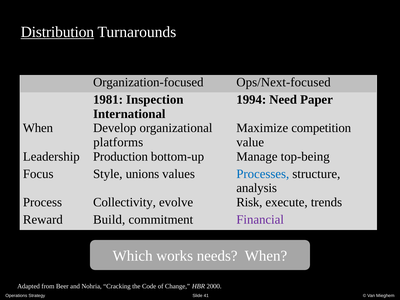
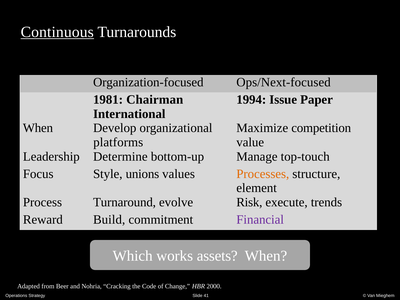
Distribution: Distribution -> Continuous
Inspection: Inspection -> Chairman
Need: Need -> Issue
Production: Production -> Determine
top-being: top-being -> top-touch
Processes colour: blue -> orange
analysis: analysis -> element
Collectivity: Collectivity -> Turnaround
needs: needs -> assets
